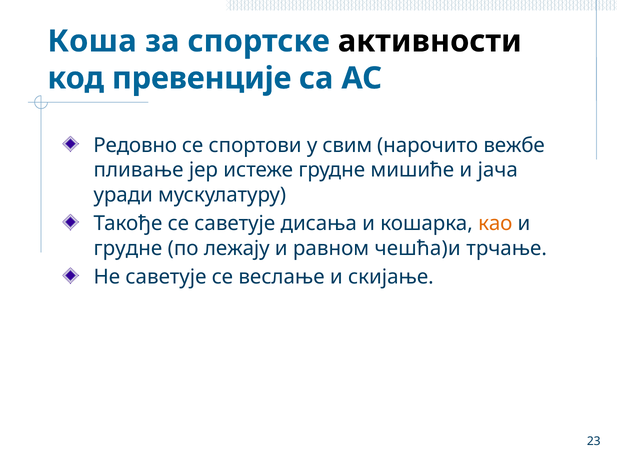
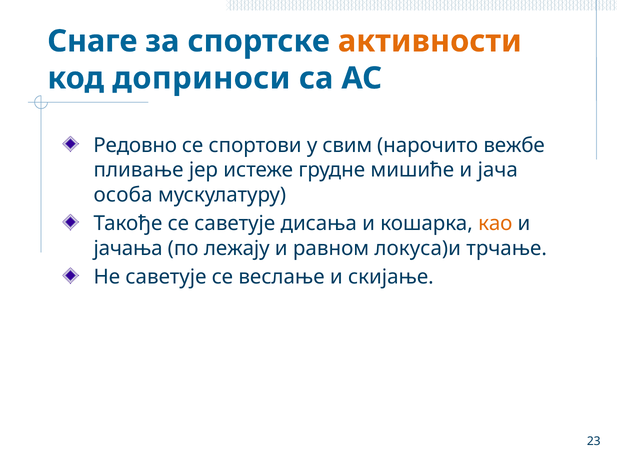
Коша: Коша -> Снаге
активности colour: black -> orange
превенције: превенције -> доприноси
уради: уради -> особа
грудне at (128, 248): грудне -> јачања
чешћа)и: чешћа)и -> локуса)и
